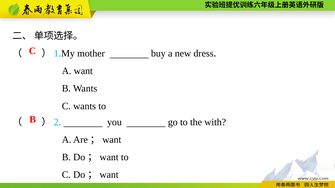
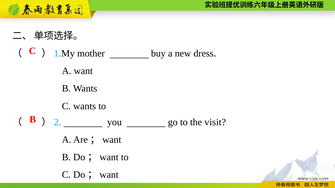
with: with -> visit
